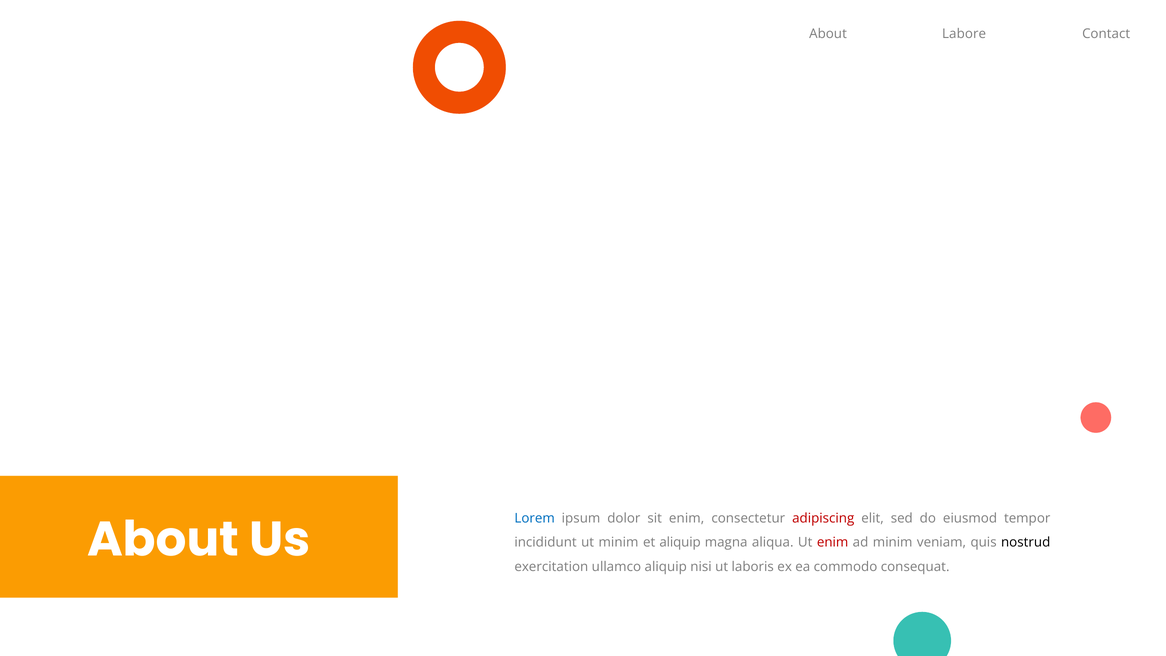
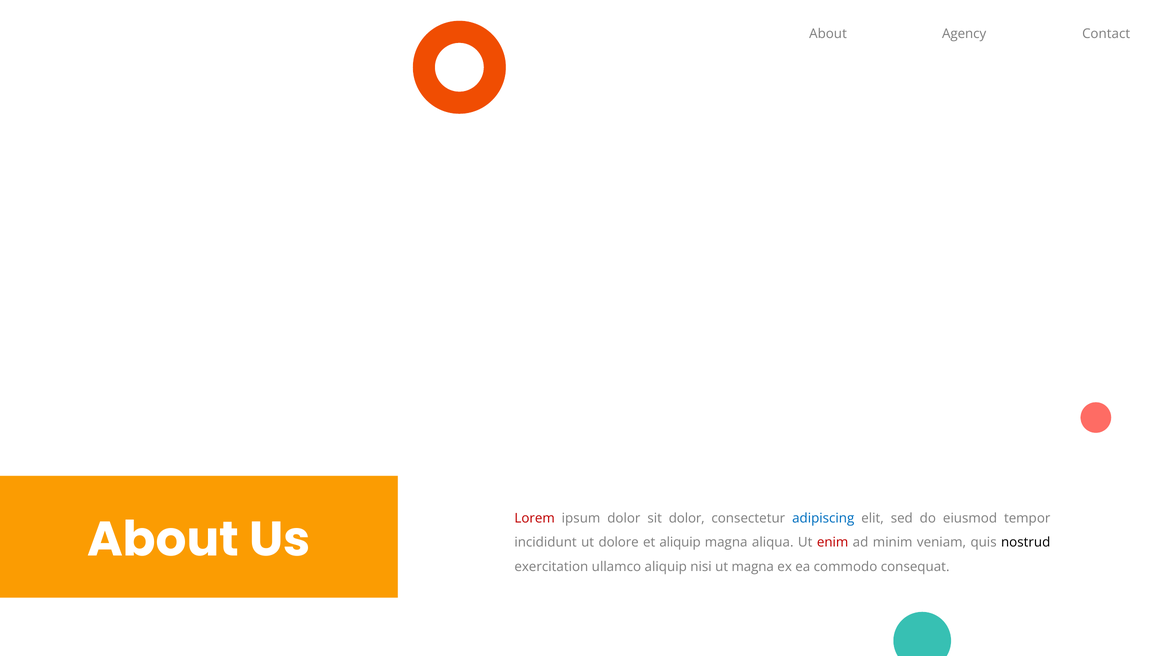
Labore: Labore -> Agency
Lorem colour: blue -> red
sit enim: enim -> dolor
adipiscing colour: red -> blue
ut minim: minim -> dolore
ut laboris: laboris -> magna
